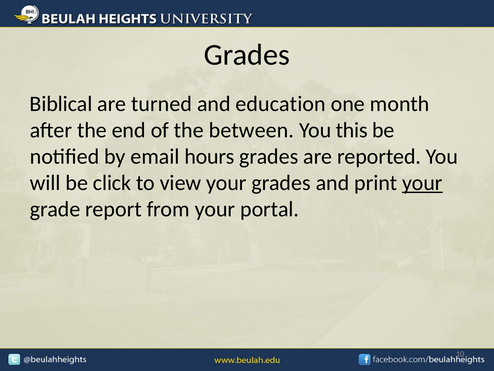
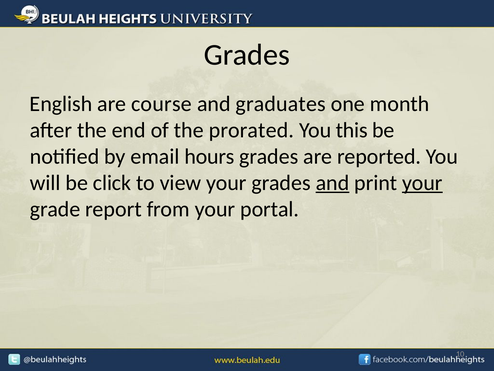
Biblical: Biblical -> English
turned: turned -> course
education: education -> graduates
between: between -> prorated
and at (332, 183) underline: none -> present
